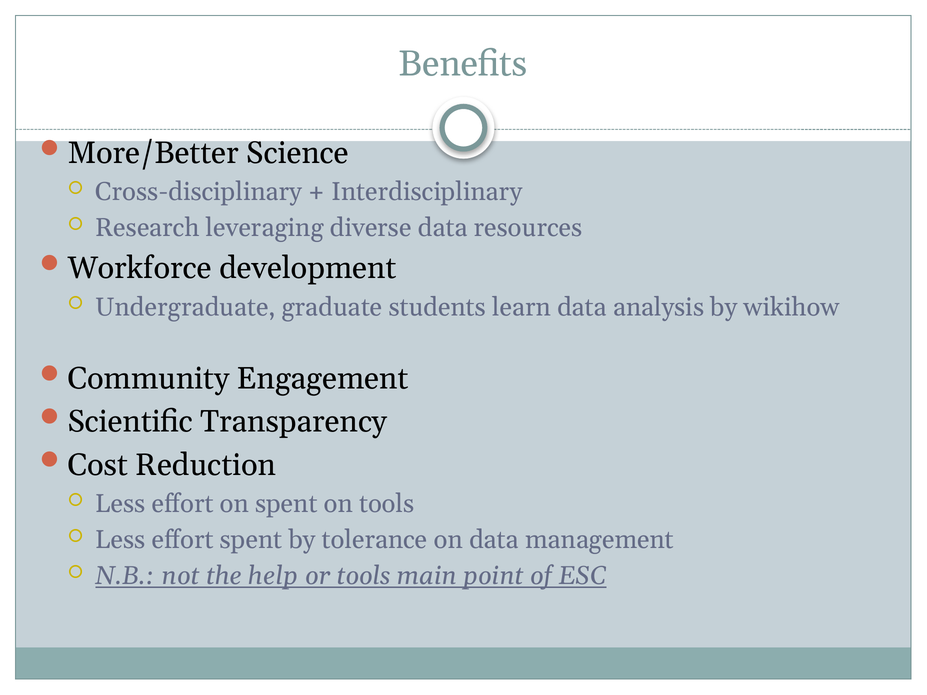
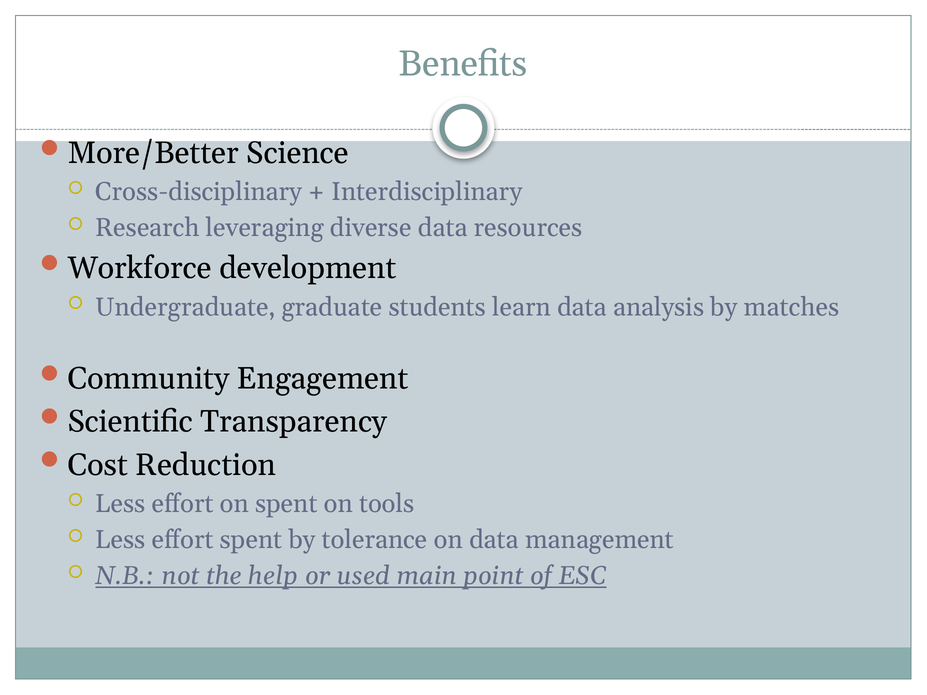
wikihow: wikihow -> matches
or tools: tools -> used
